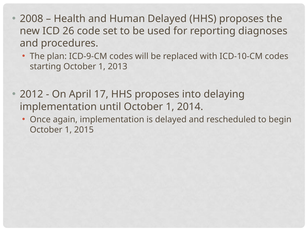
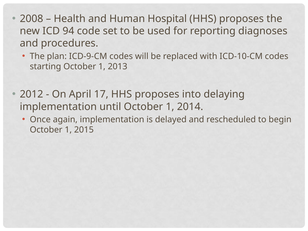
Human Delayed: Delayed -> Hospital
26: 26 -> 94
